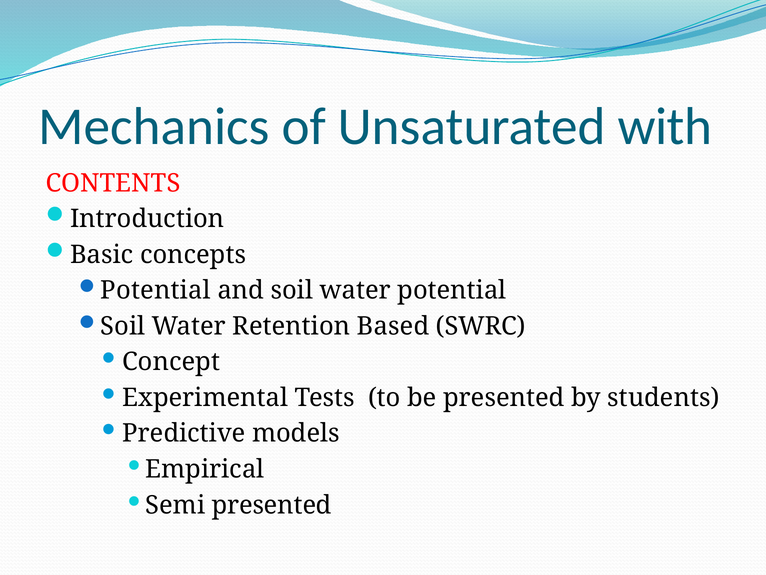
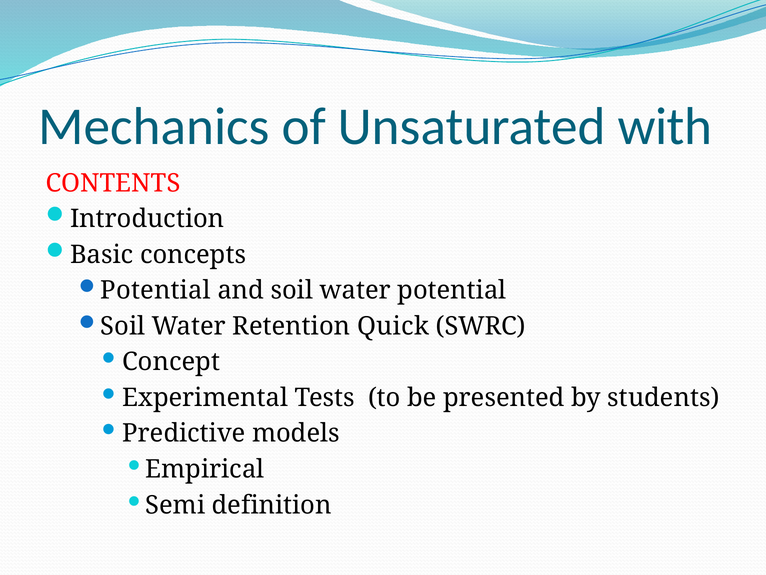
Based: Based -> Quick
presented at (272, 505): presented -> definition
